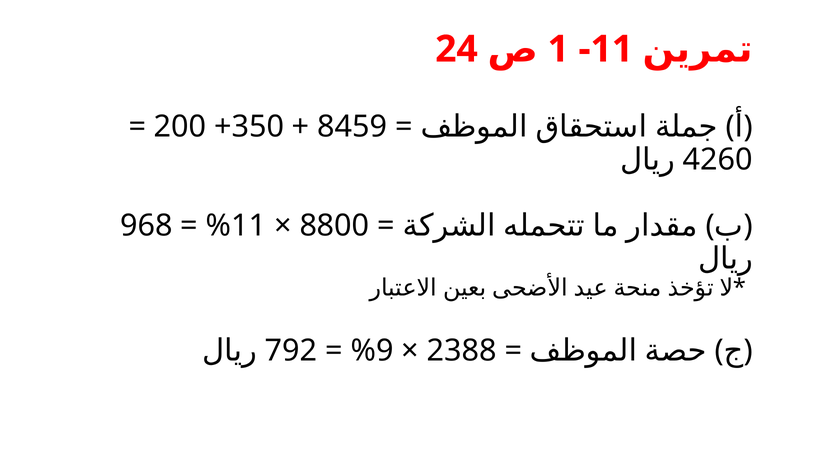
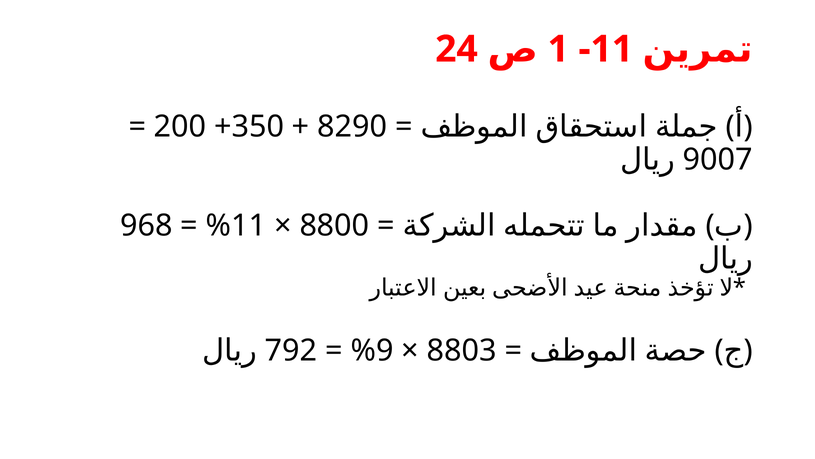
8459: 8459 -> 8290
4260: 4260 -> 9007
2388: 2388 -> 8803
